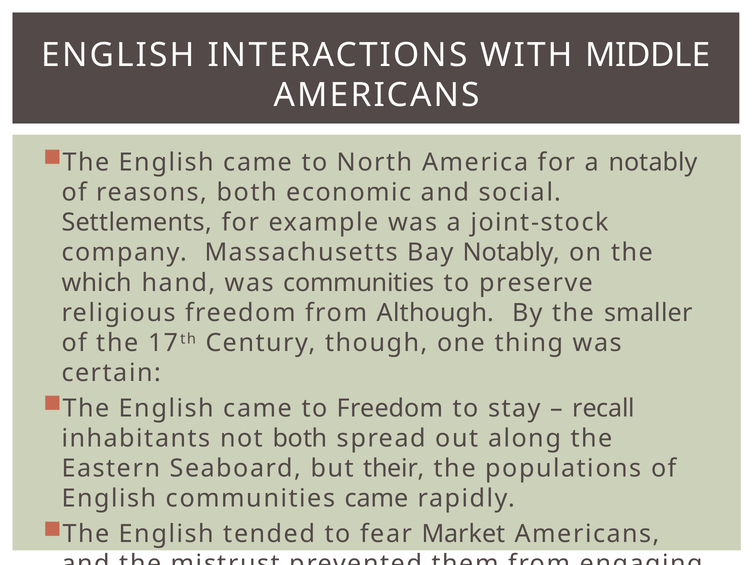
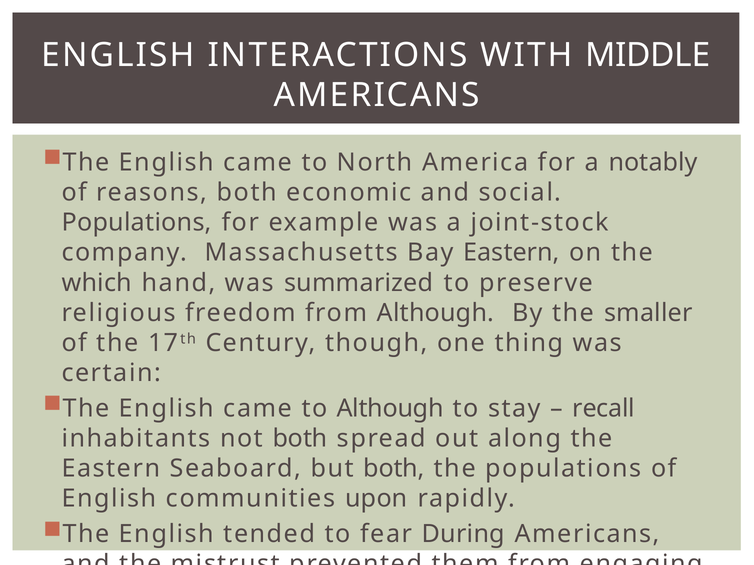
Settlements at (137, 223): Settlements -> Populations
Bay Notably: Notably -> Eastern
was communities: communities -> summarized
to Freedom: Freedom -> Although
but their: their -> both
communities came: came -> upon
Market: Market -> During
